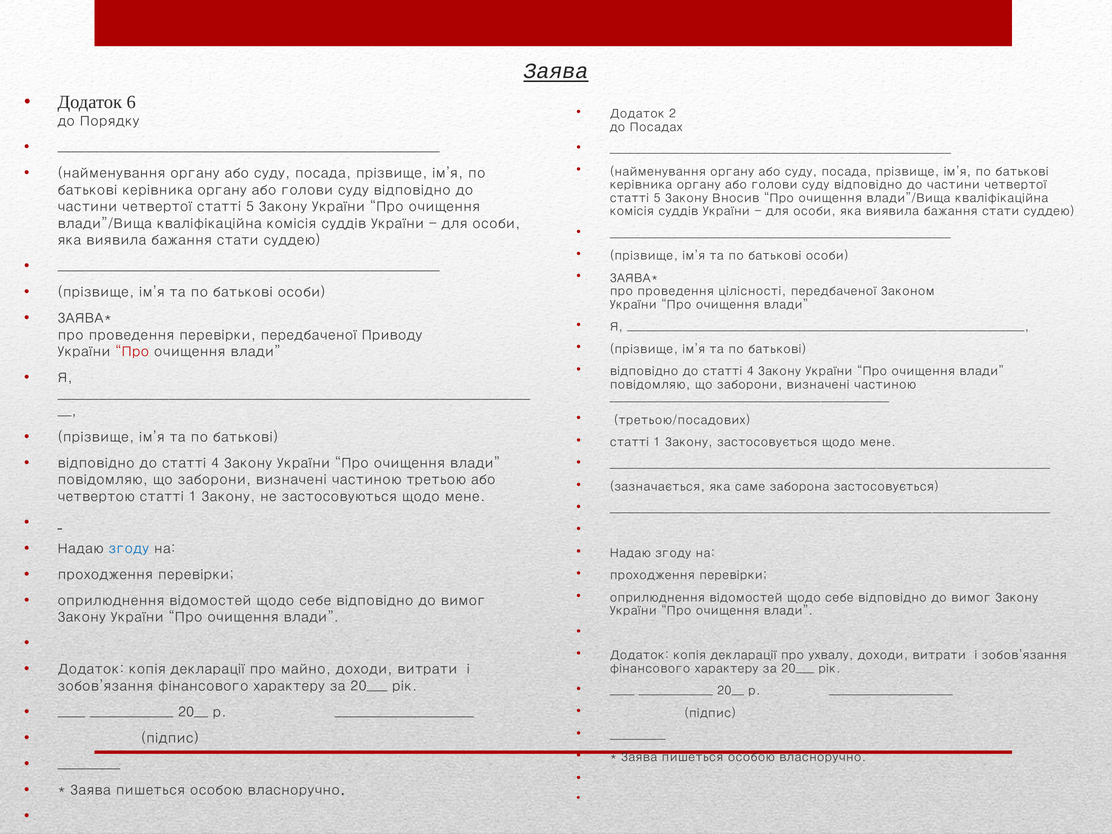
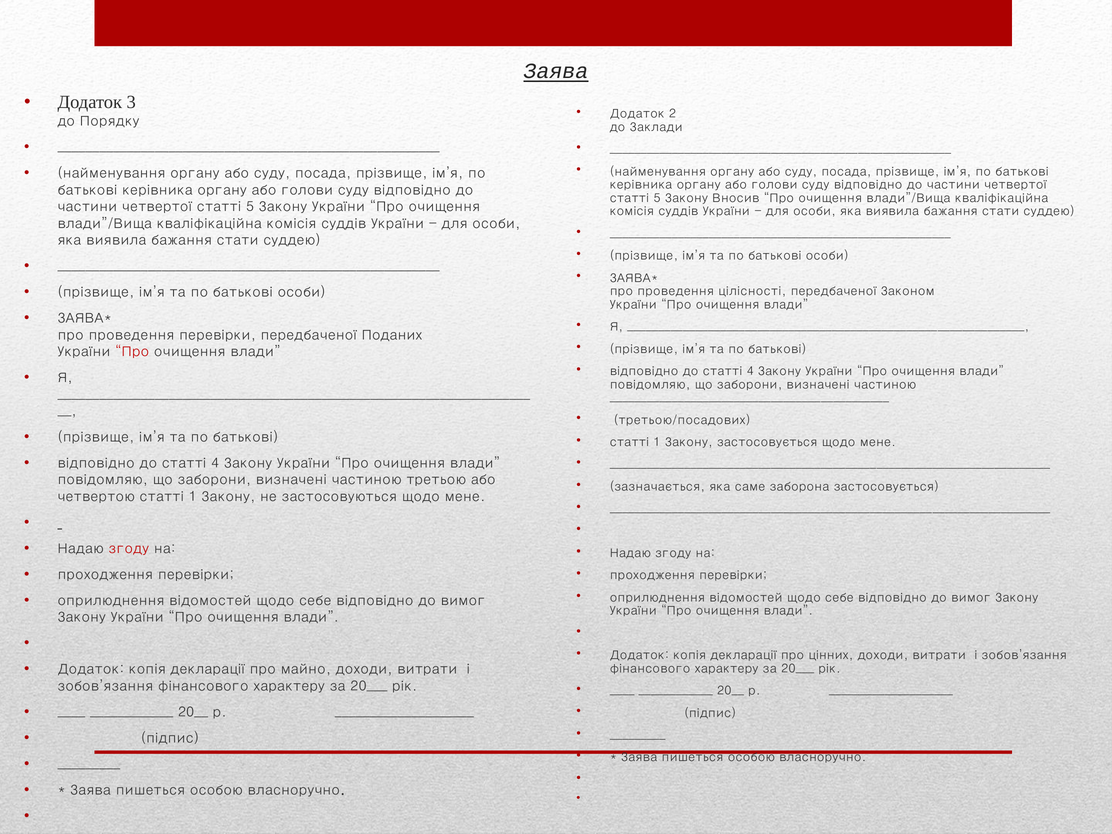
6: 6 -> 3
Посадах: Посадах -> Заклади
Приводу: Приводу -> Поданих
згоду at (129, 549) colour: blue -> red
ухвалу: ухвалу -> цінних
